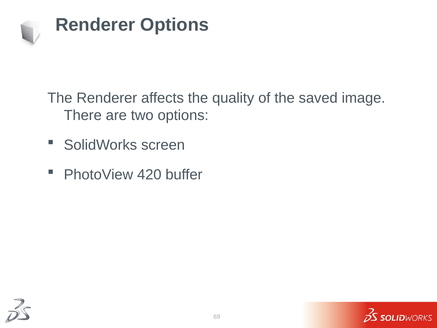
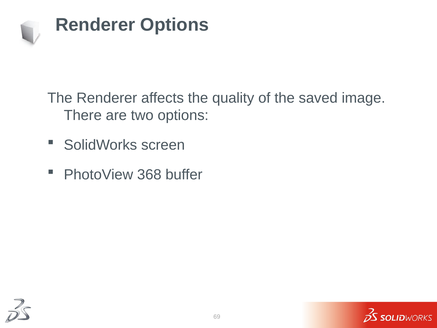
420: 420 -> 368
